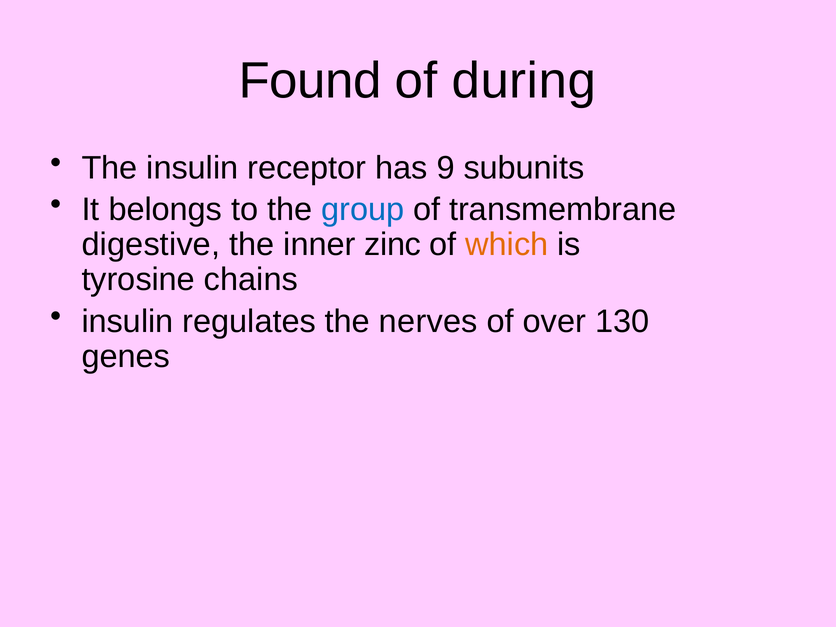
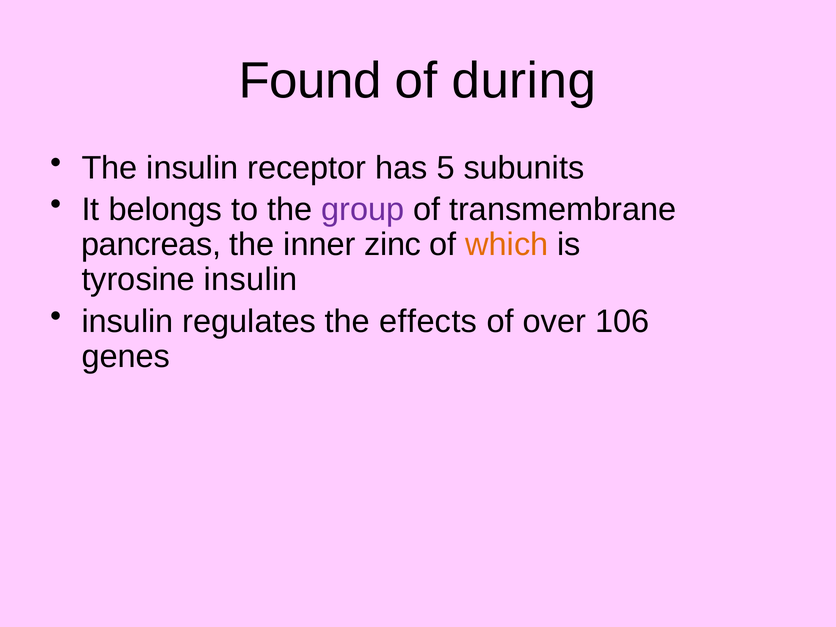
9: 9 -> 5
group colour: blue -> purple
digestive: digestive -> pancreas
tyrosine chains: chains -> insulin
nerves: nerves -> effects
130: 130 -> 106
